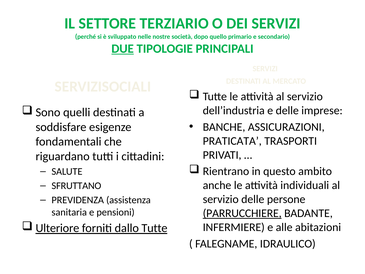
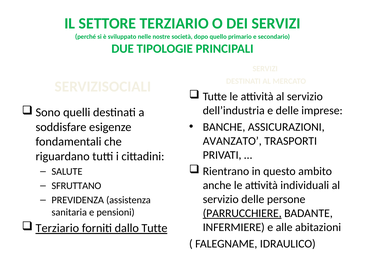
DUE underline: present -> none
PRATICATA: PRATICATA -> AVANZATO
Ulteriore at (57, 228): Ulteriore -> Terziario
